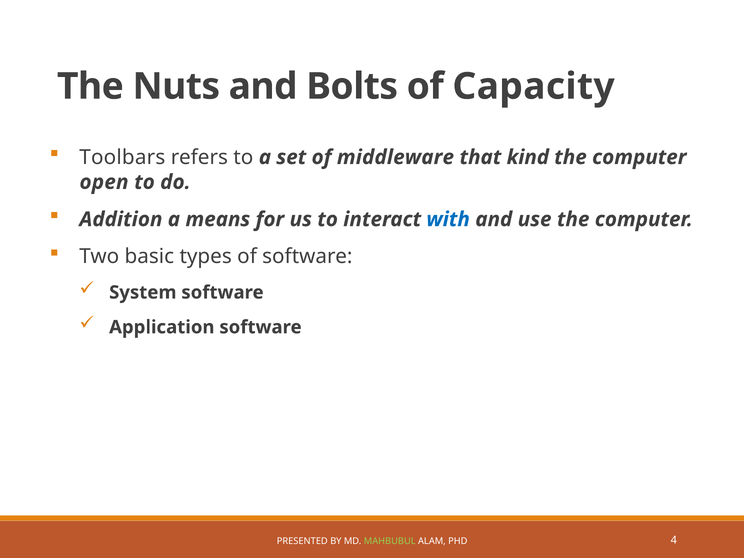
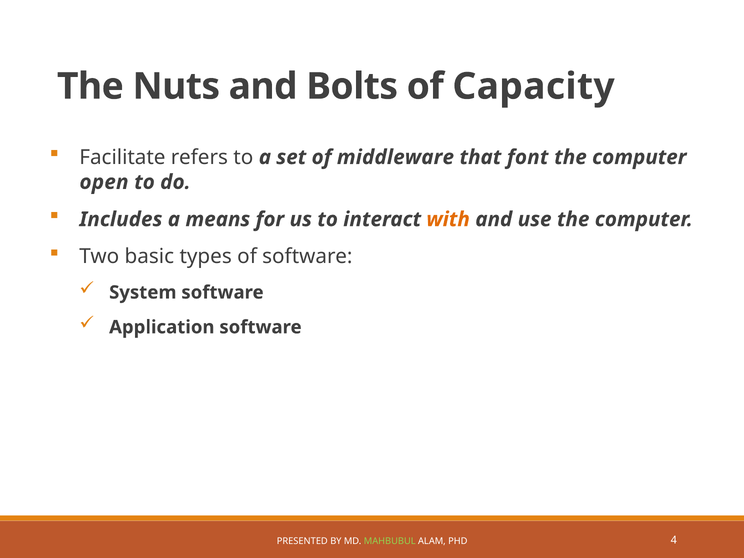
Toolbars: Toolbars -> Facilitate
kind: kind -> font
Addition: Addition -> Includes
with colour: blue -> orange
